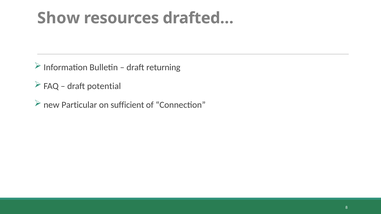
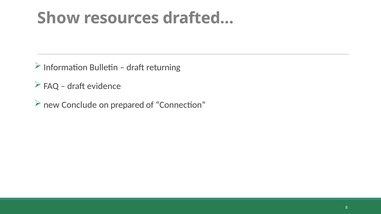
potential: potential -> evidence
Particular: Particular -> Conclude
sufficient: sufficient -> prepared
